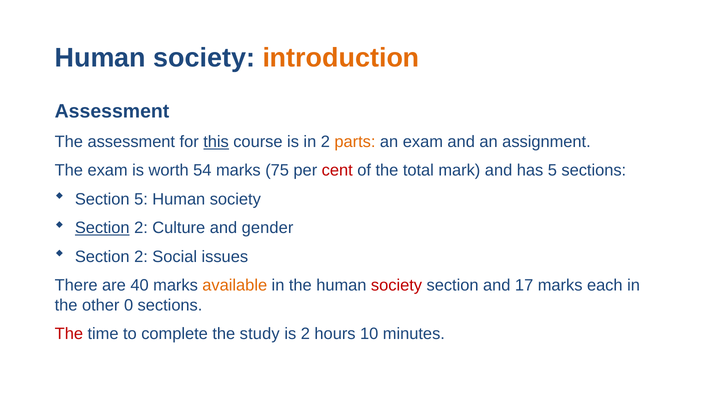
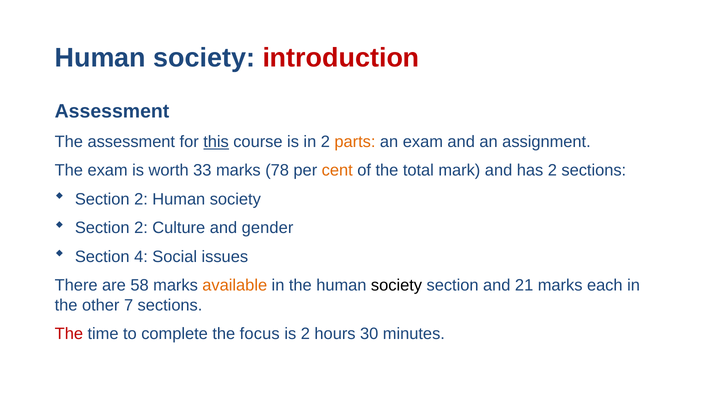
introduction colour: orange -> red
54: 54 -> 33
75: 75 -> 78
cent colour: red -> orange
has 5: 5 -> 2
5 at (141, 199): 5 -> 2
Section at (102, 228) underline: present -> none
2 at (141, 257): 2 -> 4
40: 40 -> 58
society at (397, 285) colour: red -> black
17: 17 -> 21
0: 0 -> 7
study: study -> focus
10: 10 -> 30
